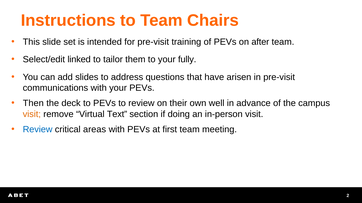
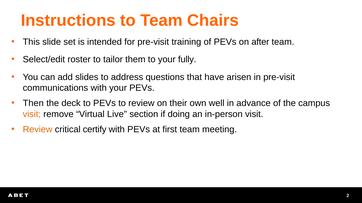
linked: linked -> roster
Text: Text -> Live
Review at (38, 130) colour: blue -> orange
areas: areas -> certify
